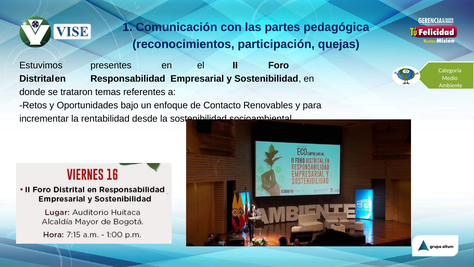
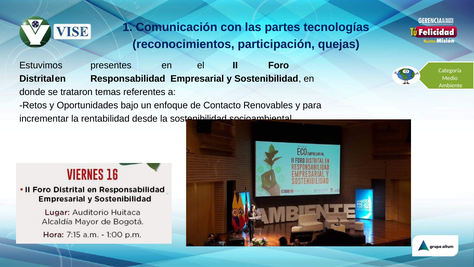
pedagógica: pedagógica -> tecnologías
